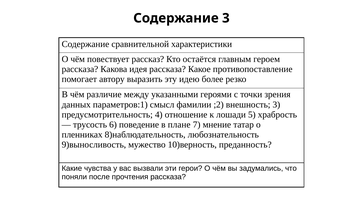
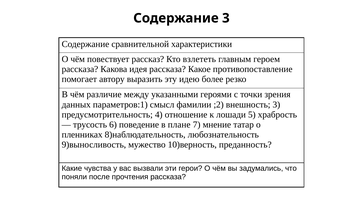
остаётся: остаётся -> взлететь
